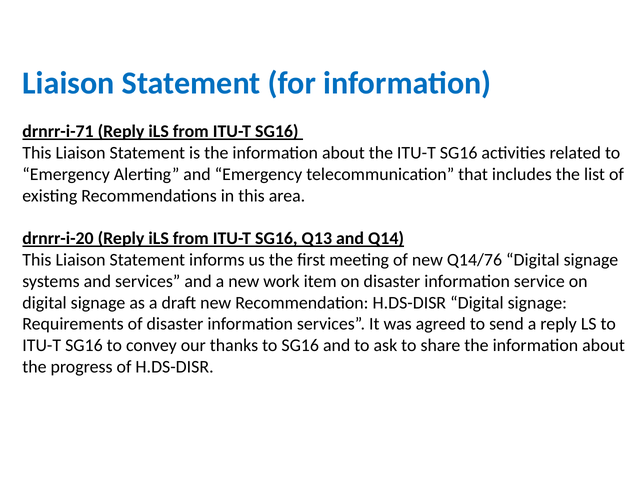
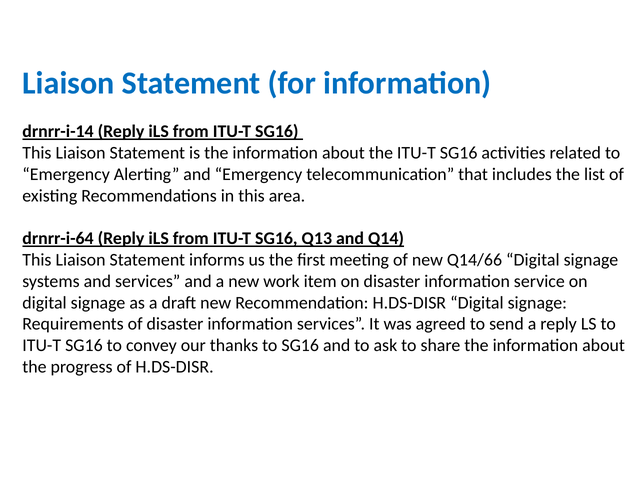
drnrr-i-71: drnrr-i-71 -> drnrr-i-14
drnrr-i-20: drnrr-i-20 -> drnrr-i-64
Q14/76: Q14/76 -> Q14/66
